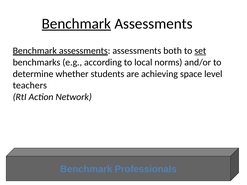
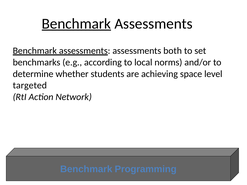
set underline: present -> none
teachers: teachers -> targeted
Professionals: Professionals -> Programming
